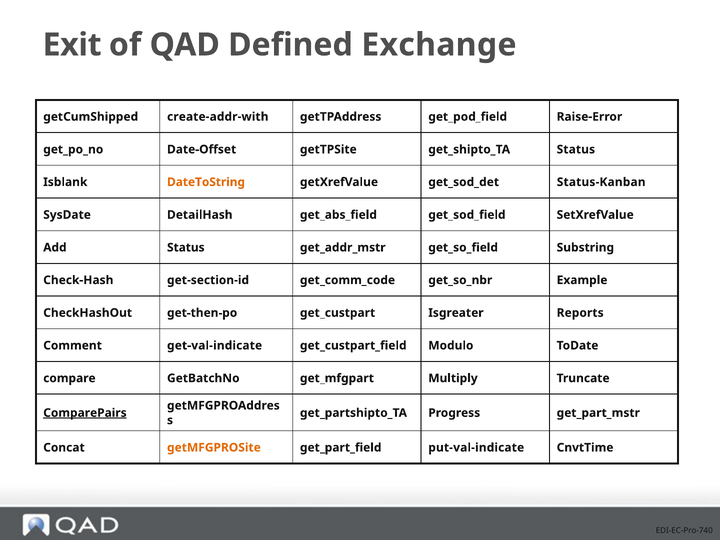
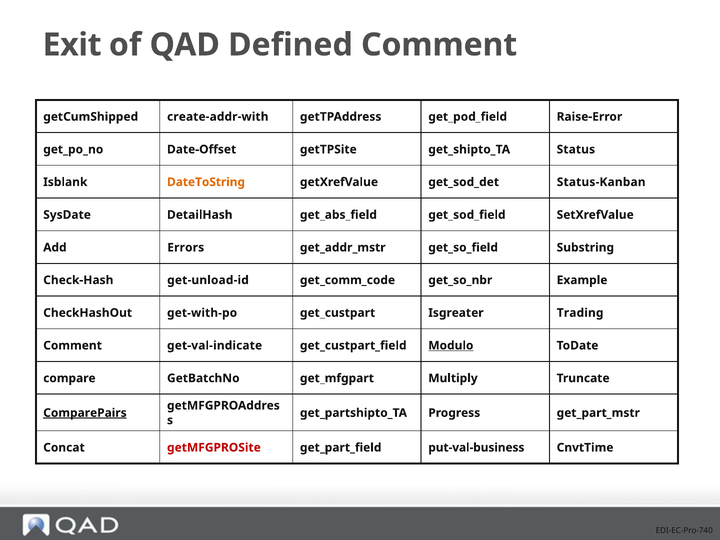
Defined Exchange: Exchange -> Comment
Add Status: Status -> Errors
get-section-id: get-section-id -> get-unload-id
get-then-po: get-then-po -> get-with-po
Reports: Reports -> Trading
Modulo underline: none -> present
getMFGPROSite colour: orange -> red
put-val-indicate: put-val-indicate -> put-val-business
